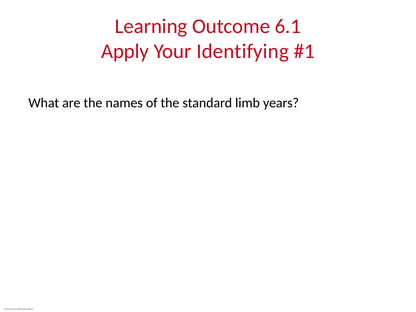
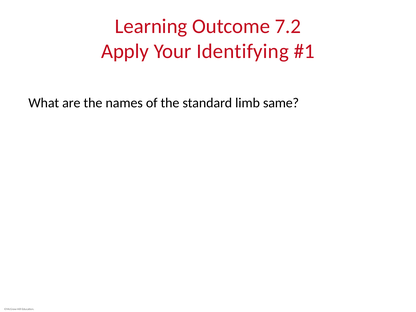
6.1: 6.1 -> 7.2
years: years -> same
